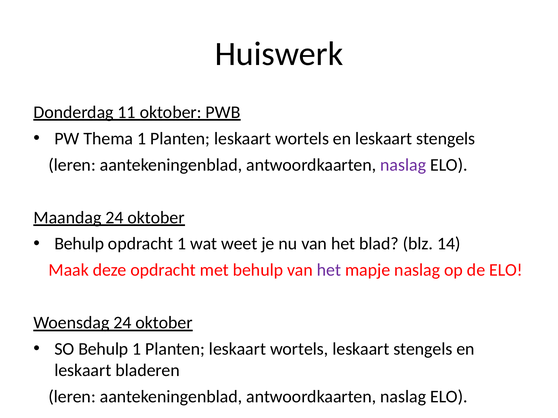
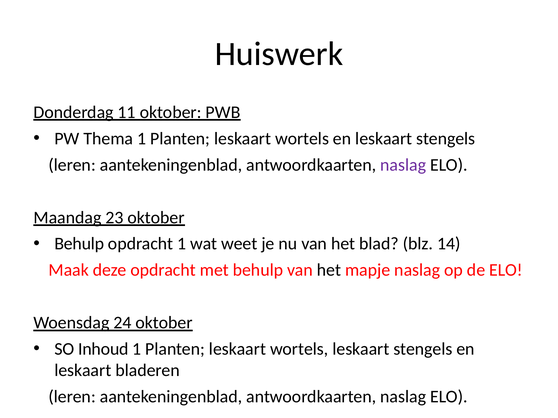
Maandag 24: 24 -> 23
het at (329, 270) colour: purple -> black
SO Behulp: Behulp -> Inhoud
